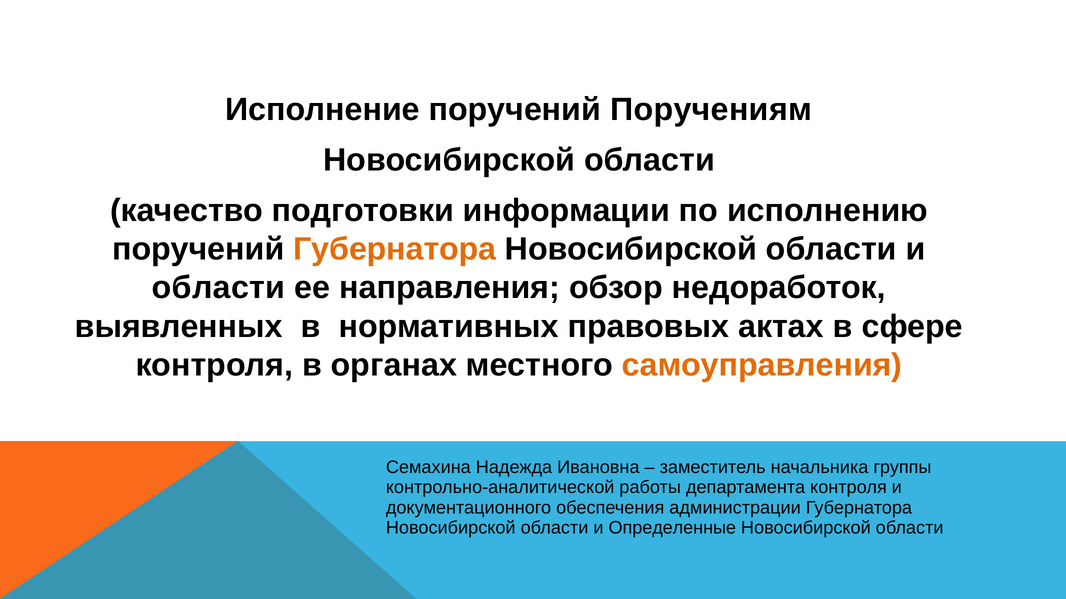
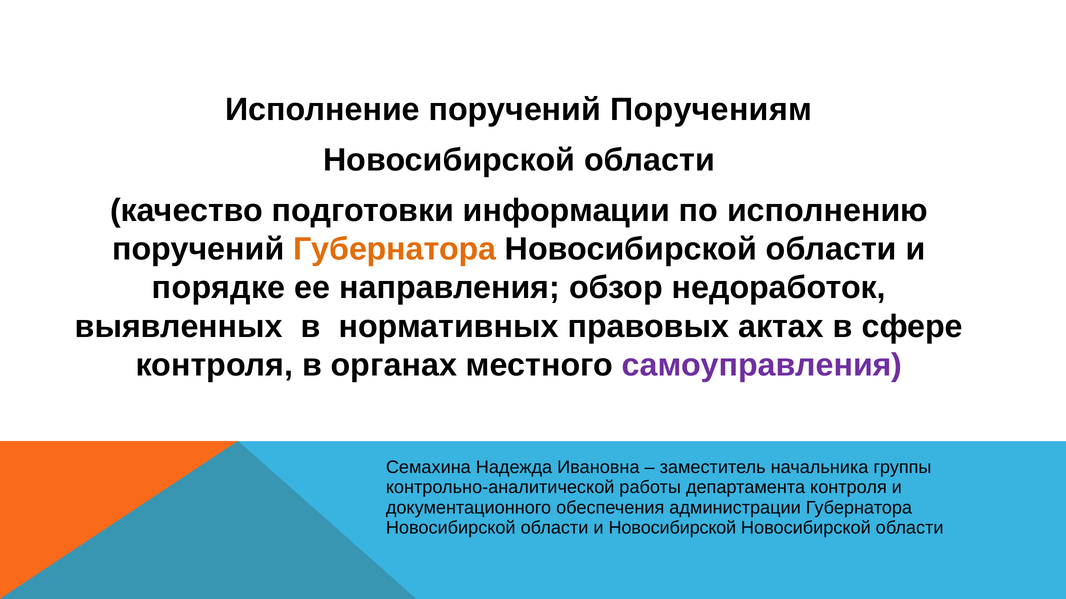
области at (219, 288): области -> порядке
самоуправления colour: orange -> purple
и Определенные: Определенные -> Новосибирской
